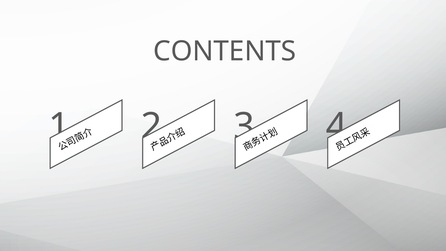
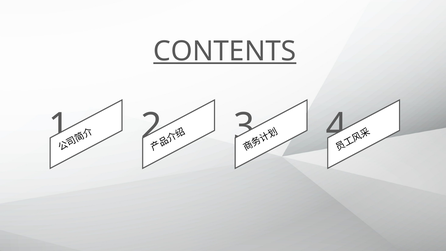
CONTENTS underline: none -> present
